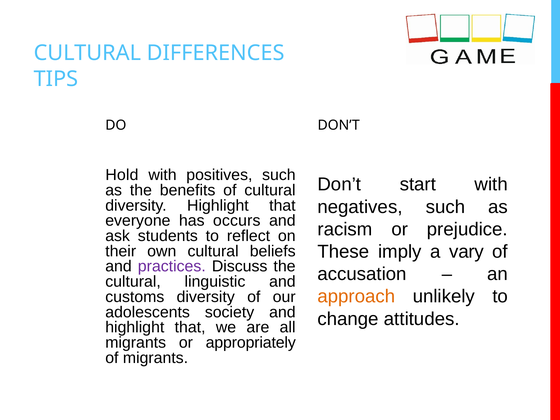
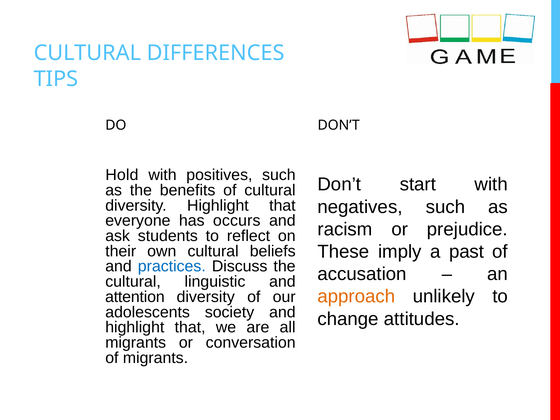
vary: vary -> past
practices colour: purple -> blue
customs: customs -> attention
appropriately: appropriately -> conversation
